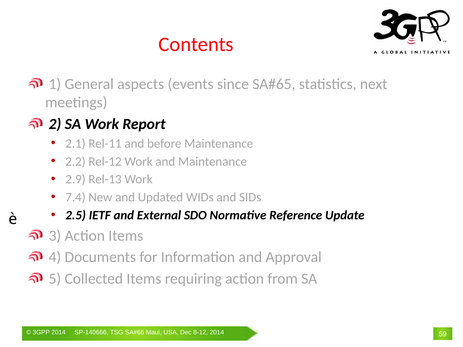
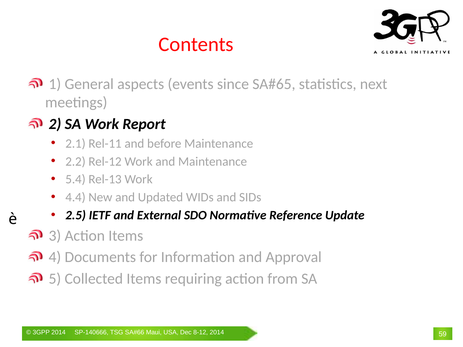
2.9: 2.9 -> 5.4
7.4: 7.4 -> 4.4
